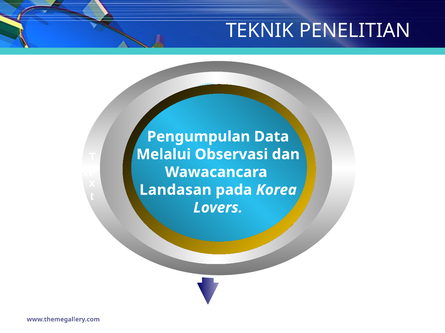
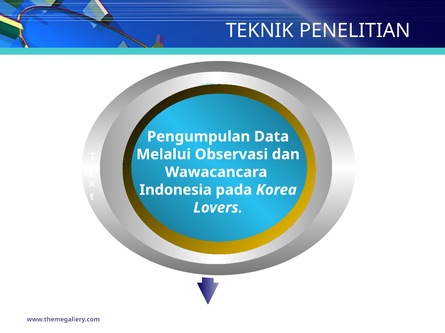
Landasan: Landasan -> Indonesia
